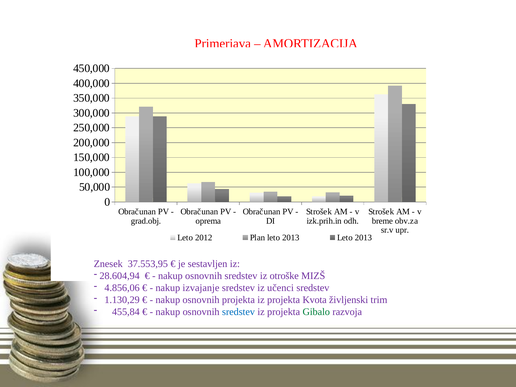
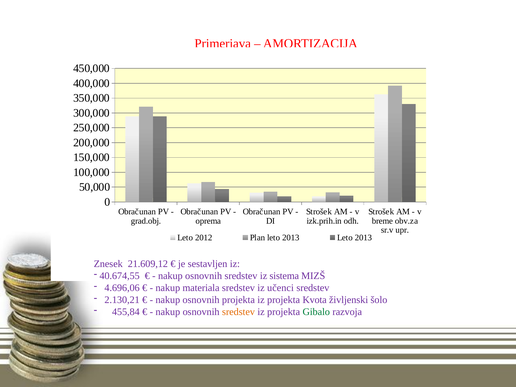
37.553,95: 37.553,95 -> 21.609,12
28.604,94: 28.604,94 -> 40.674,55
otroške: otroške -> sistema
4.856,06: 4.856,06 -> 4.696,06
izvajanje: izvajanje -> materiala
1.130,29: 1.130,29 -> 2.130,21
trim: trim -> šolo
sredstev at (238, 312) colour: blue -> orange
